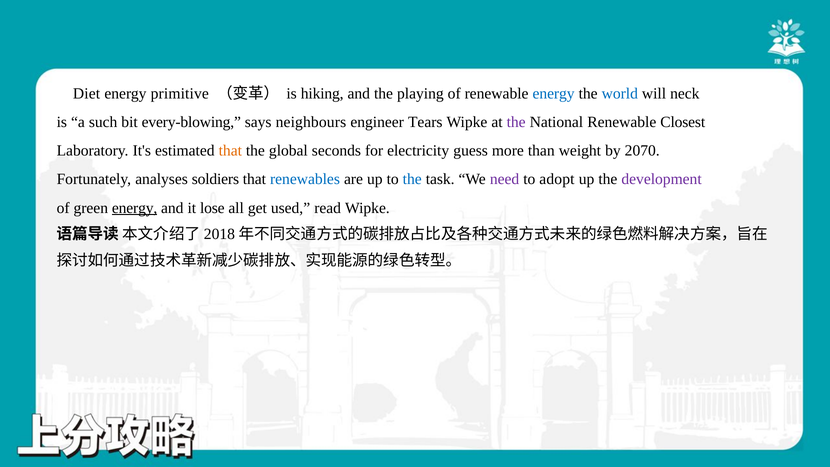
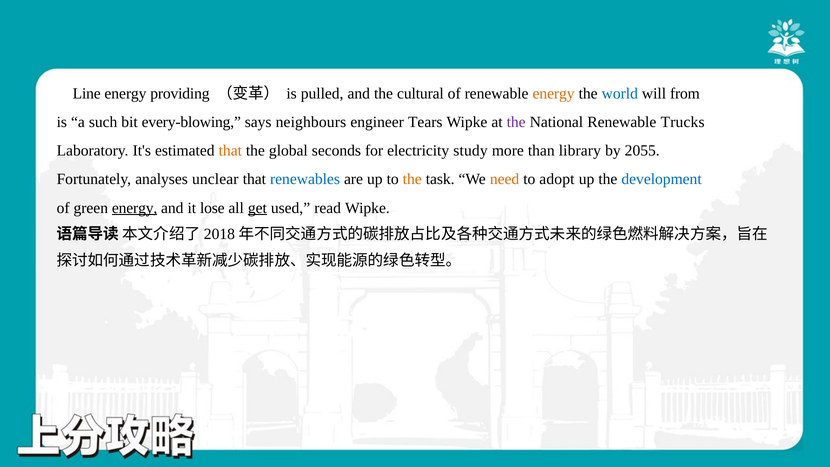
Diet: Diet -> Line
primitive: primitive -> providing
hiking: hiking -> pulled
playing: playing -> cultural
energy at (554, 94) colour: blue -> orange
neck: neck -> from
Closest: Closest -> Trucks
guess: guess -> study
weight: weight -> library
2070: 2070 -> 2055
soldiers: soldiers -> unclear
the at (412, 179) colour: blue -> orange
need colour: purple -> orange
development colour: purple -> blue
get underline: none -> present
